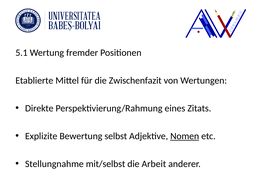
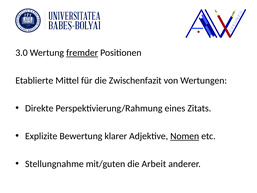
5.1: 5.1 -> 3.0
fremder underline: none -> present
selbst: selbst -> klarer
mit/selbst: mit/selbst -> mit/guten
